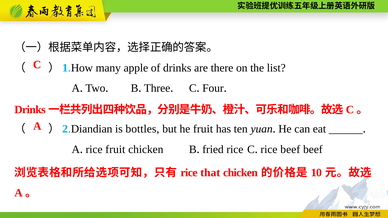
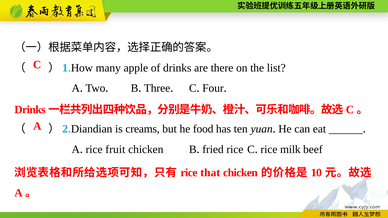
bottles: bottles -> creams
he fruit: fruit -> food
rice beef: beef -> milk
